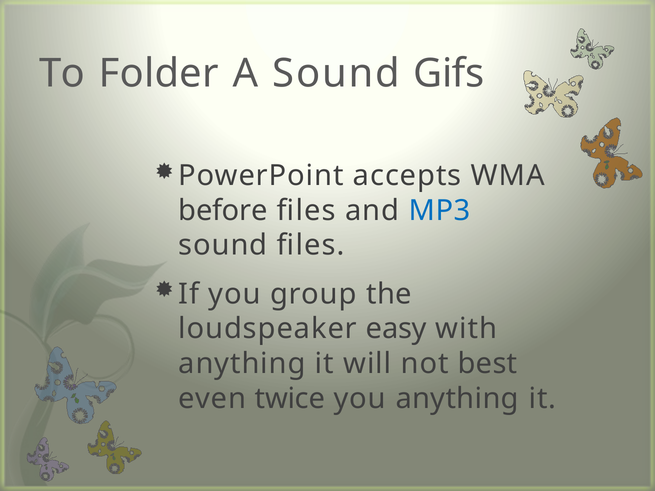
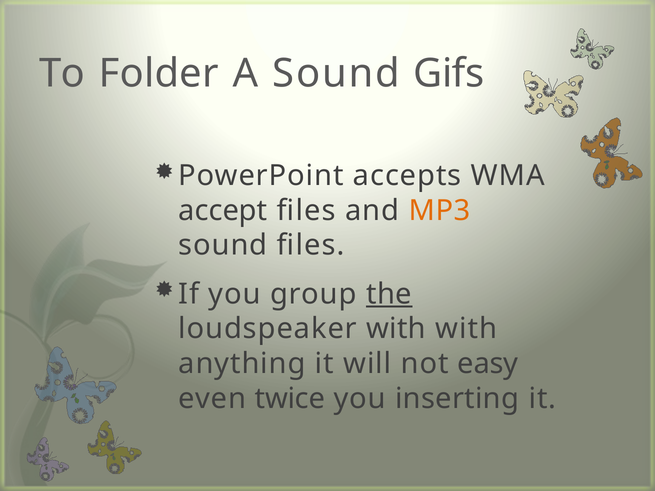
before: before -> accept
MP3 colour: blue -> orange
the underline: none -> present
loudspeaker easy: easy -> with
best: best -> easy
you anything: anything -> inserting
